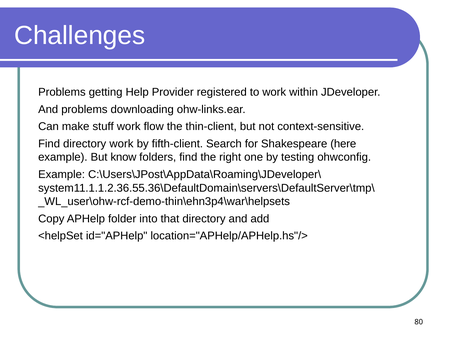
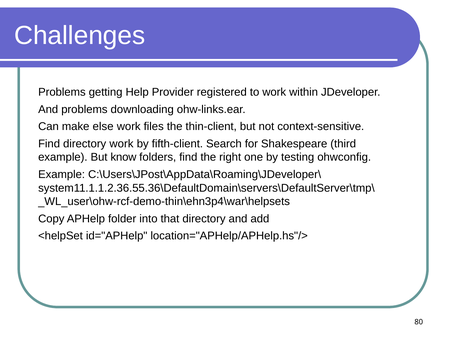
stuff: stuff -> else
flow: flow -> files
here: here -> third
